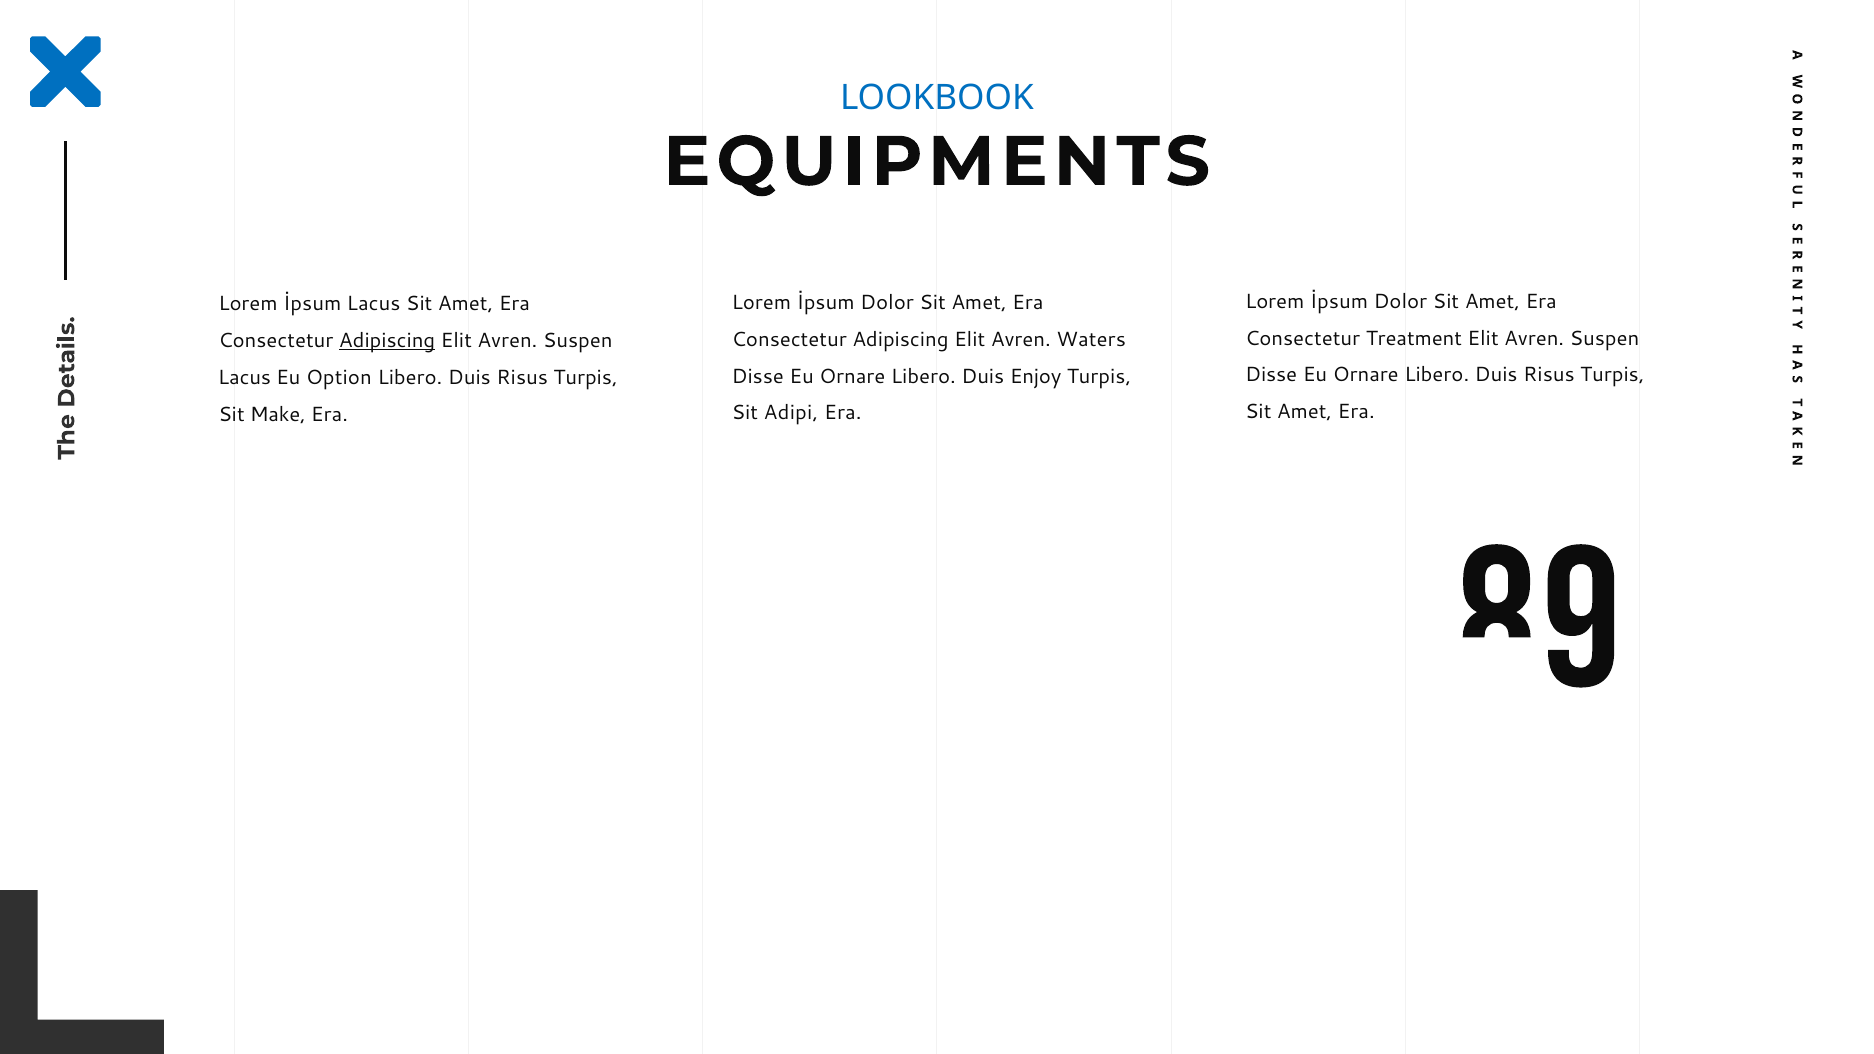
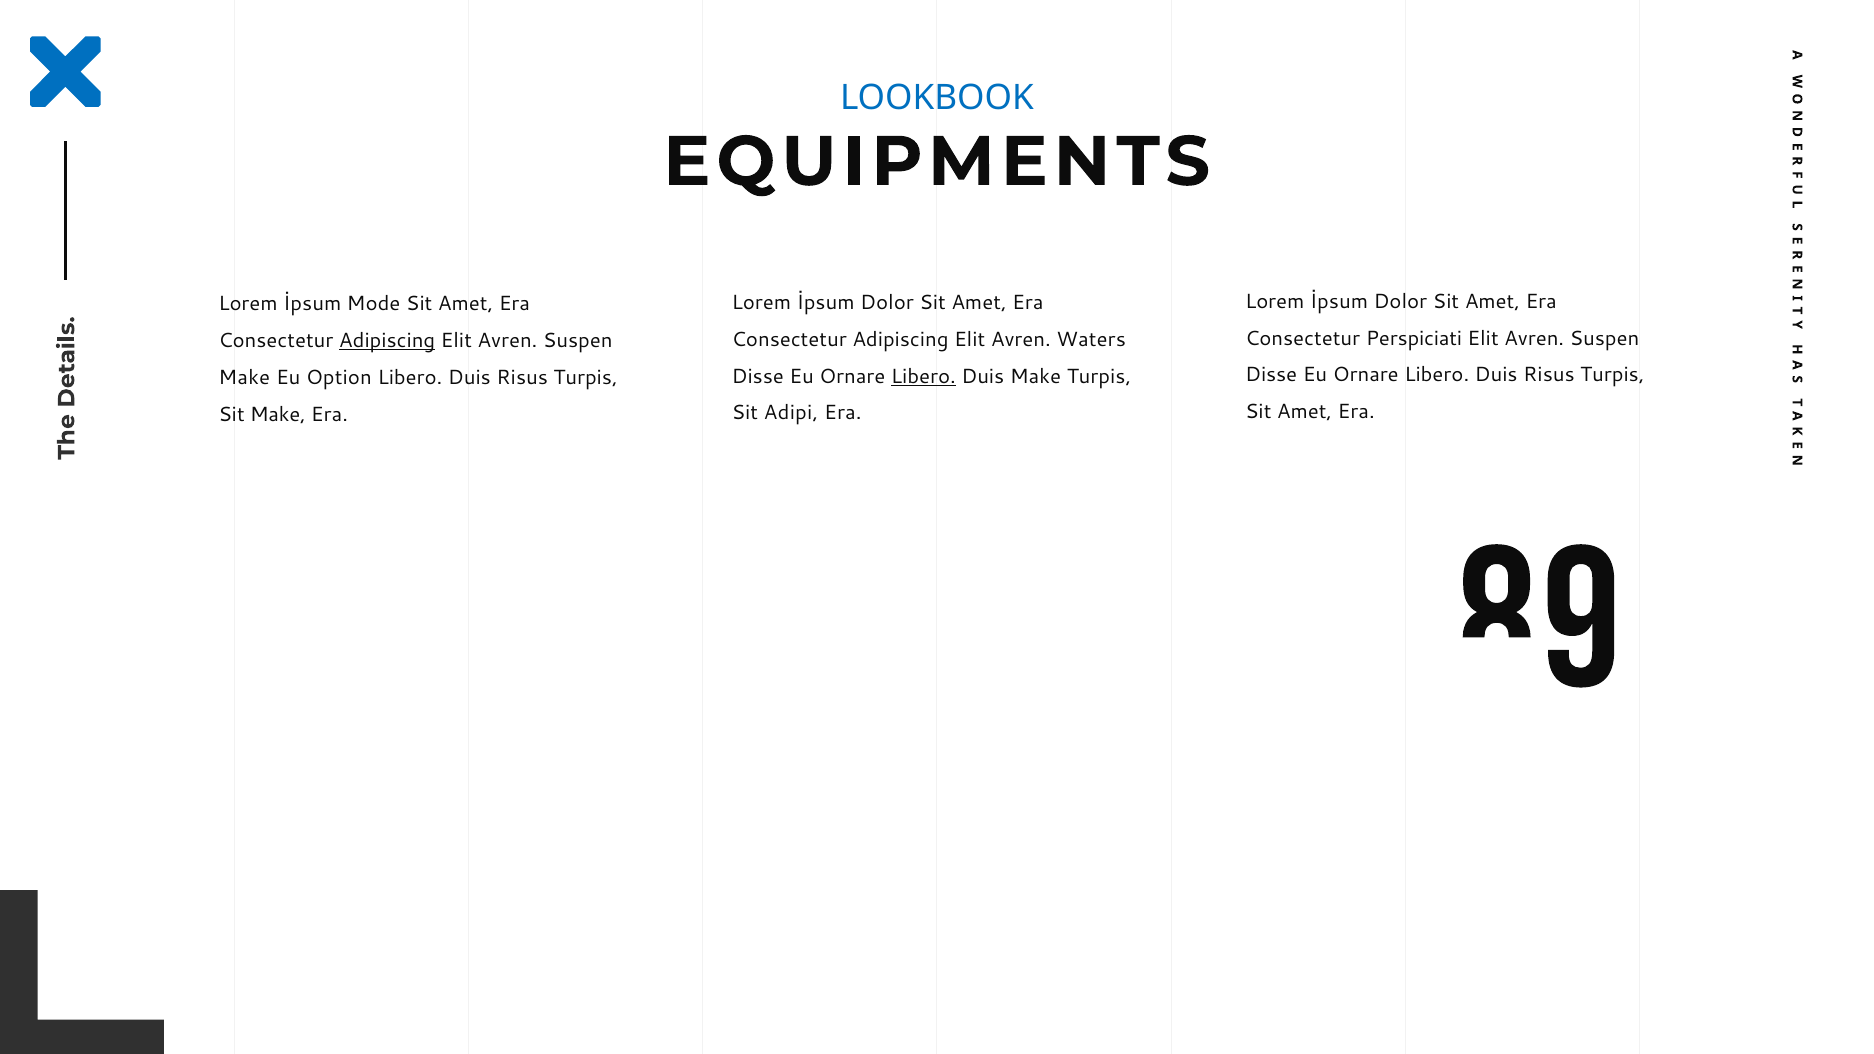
İpsum Lacus: Lacus -> Mode
Treatment: Treatment -> Perspiciati
Libero at (923, 376) underline: none -> present
Duis Enjoy: Enjoy -> Make
Lacus at (244, 378): Lacus -> Make
